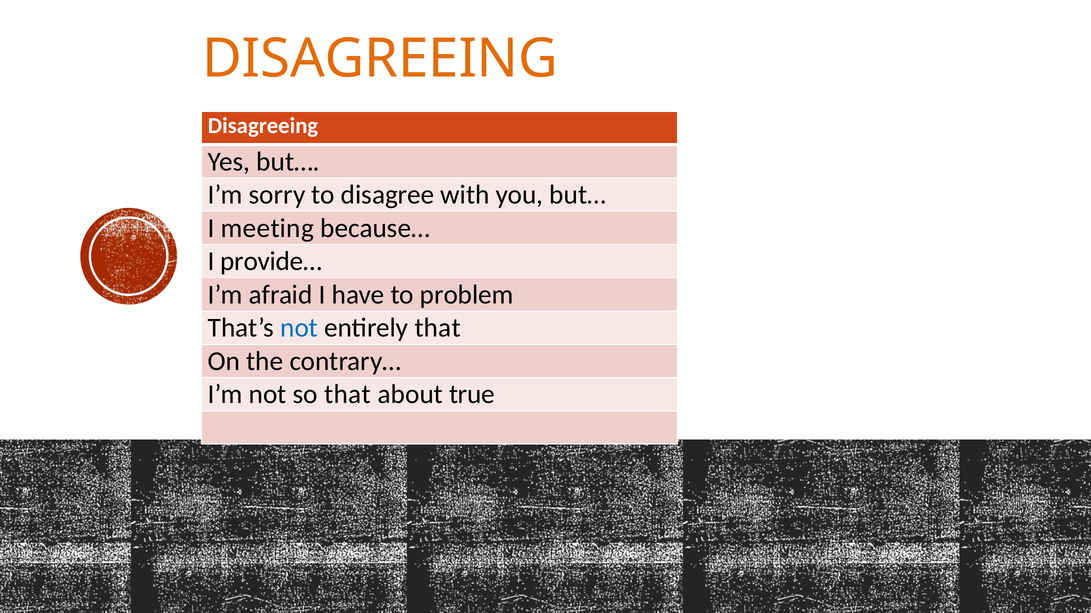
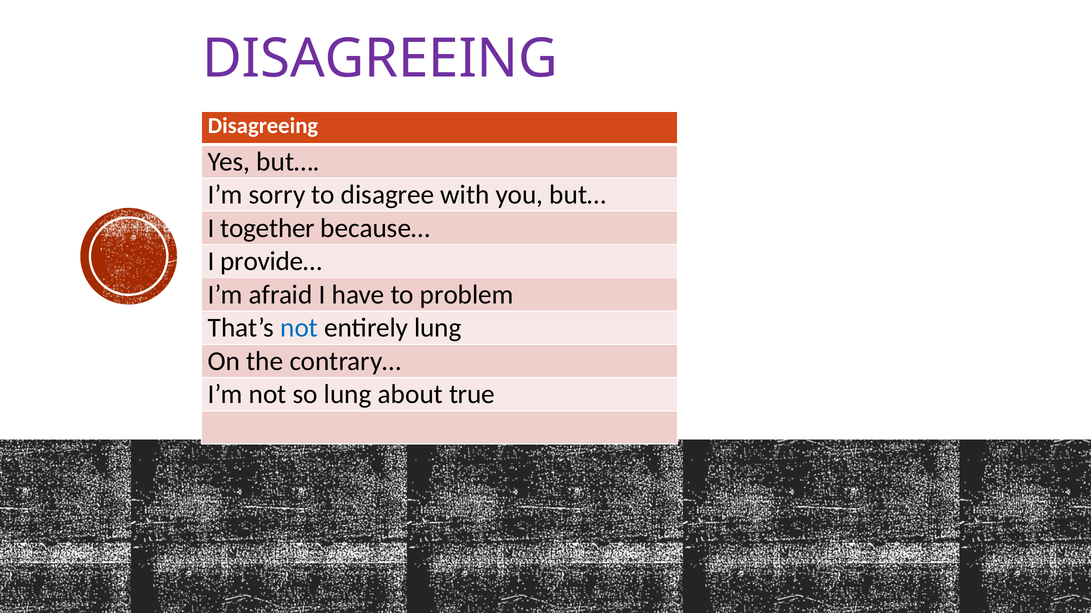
DISAGREEING at (380, 59) colour: orange -> purple
meeting: meeting -> together
entirely that: that -> lung
so that: that -> lung
